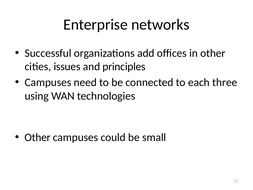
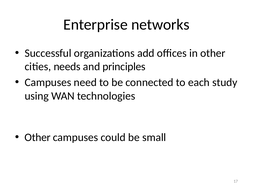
issues: issues -> needs
three: three -> study
